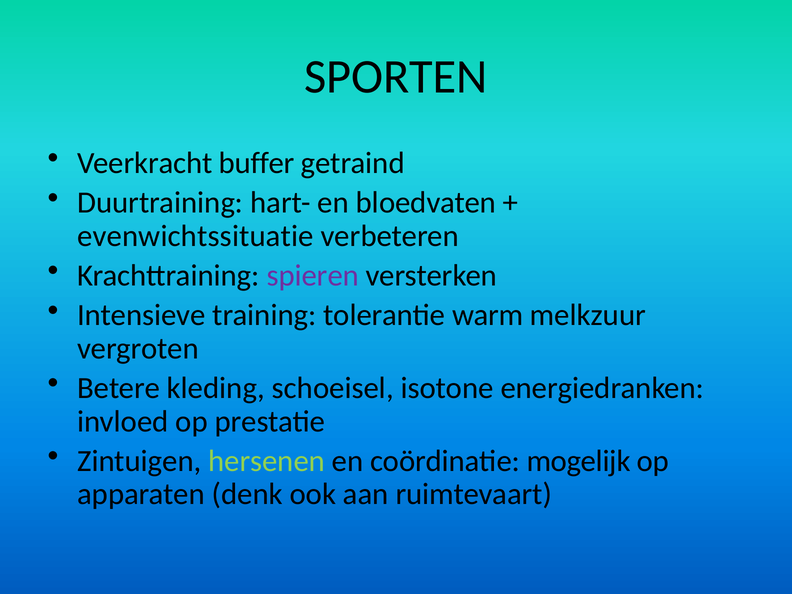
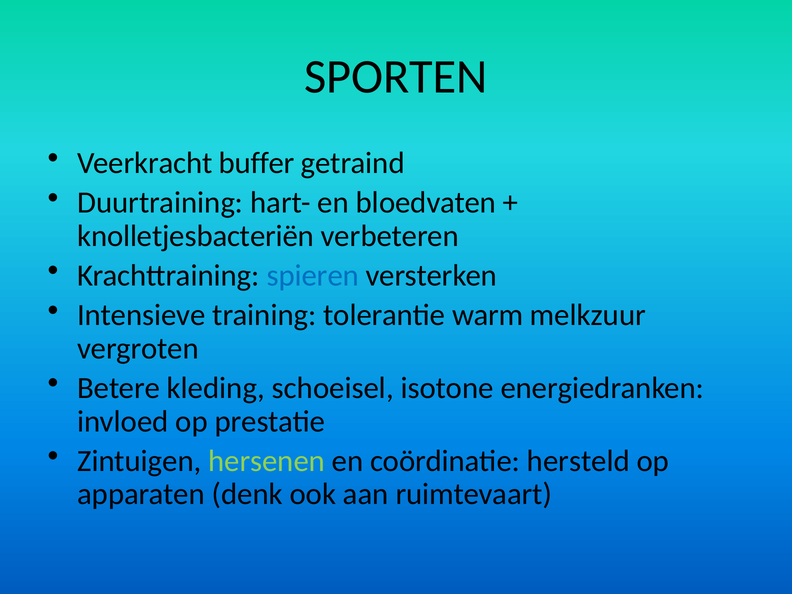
evenwichtssituatie: evenwichtssituatie -> knolletjesbacteriën
spieren colour: purple -> blue
mogelijk: mogelijk -> hersteld
